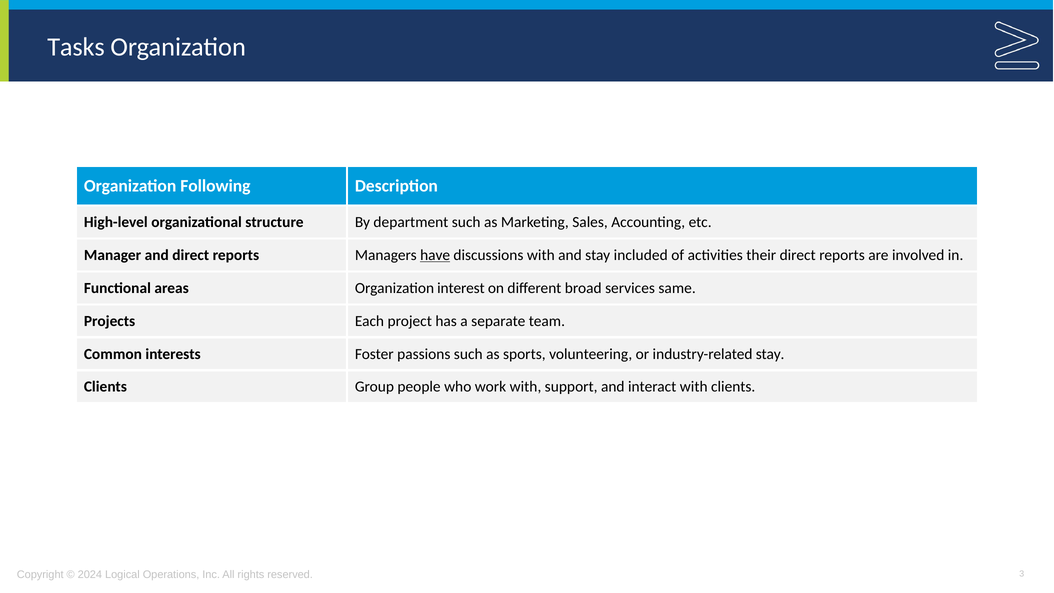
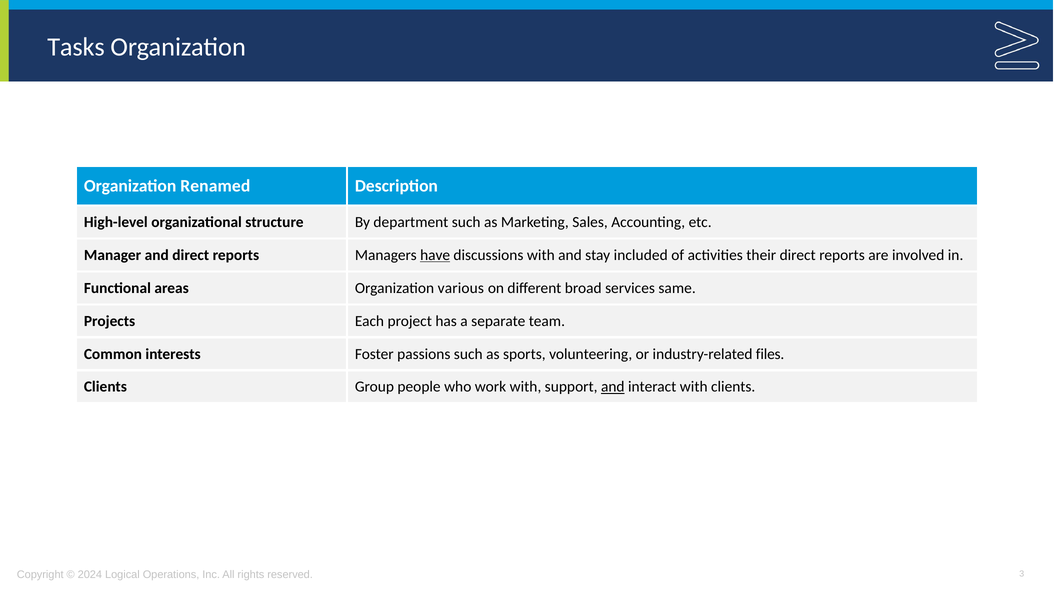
Following: Following -> Renamed
interest: interest -> various
industry-related stay: stay -> files
and at (613, 387) underline: none -> present
